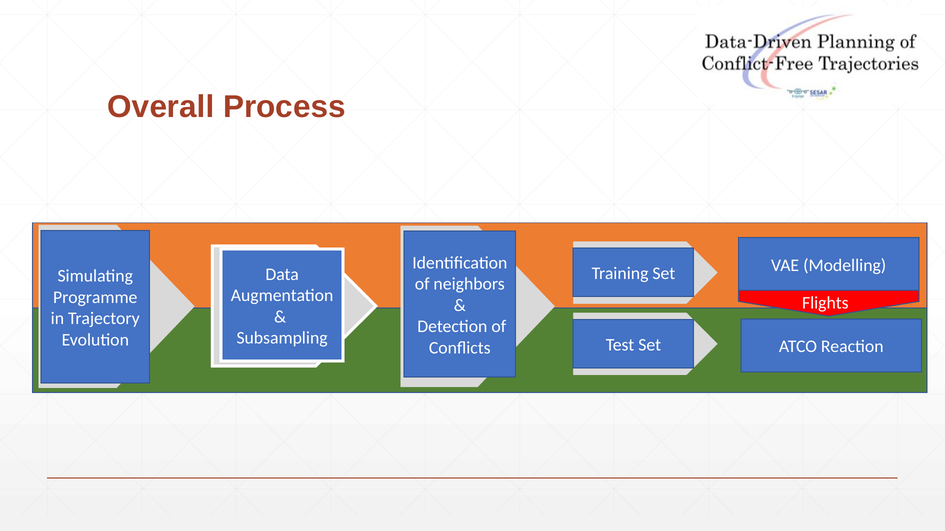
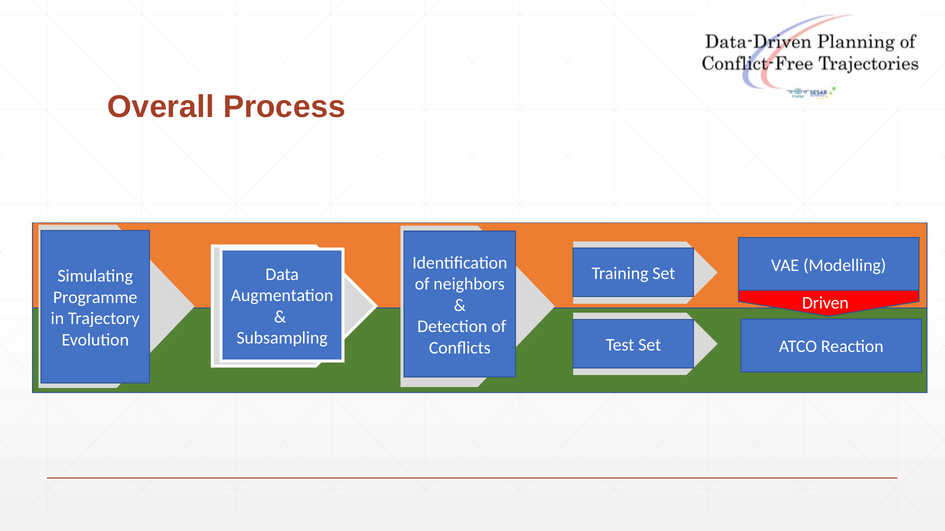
Flights: Flights -> Driven
